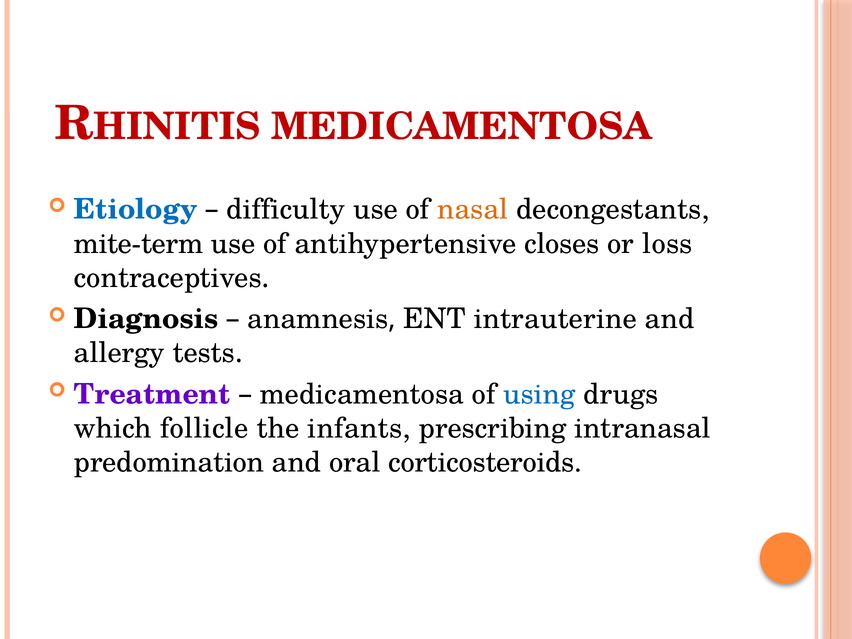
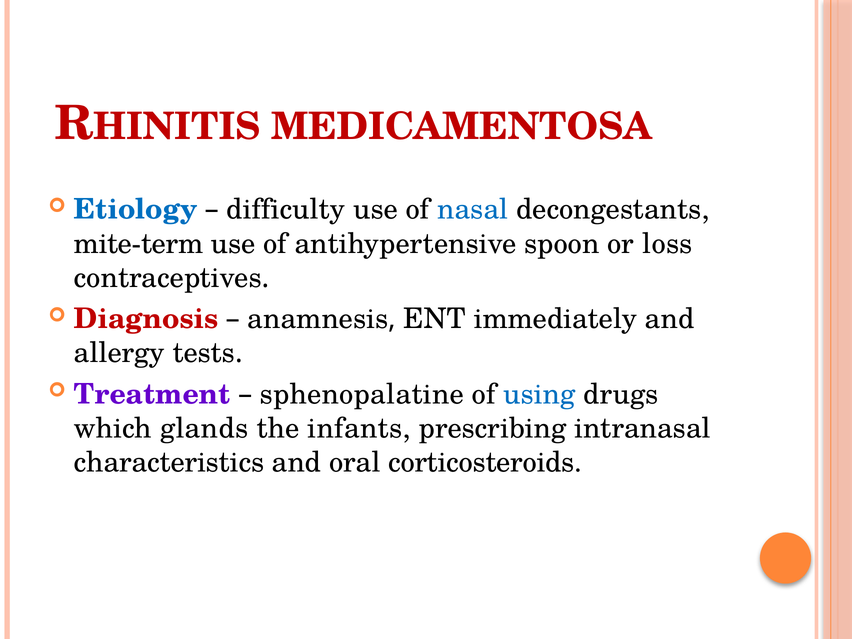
nasal colour: orange -> blue
closes: closes -> spoon
Diagnosis colour: black -> red
intrauterine: intrauterine -> immediately
medicamentosa at (362, 394): medicamentosa -> sphenopalatine
follicle: follicle -> glands
predomination: predomination -> characteristics
